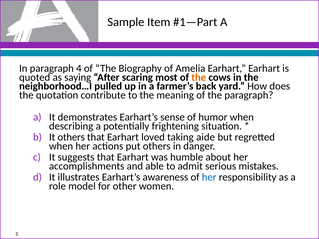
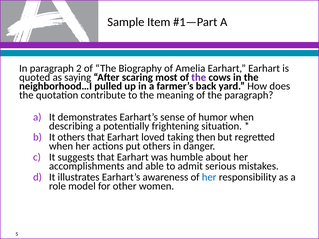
4: 4 -> 2
the at (199, 77) colour: orange -> purple
aide: aide -> then
